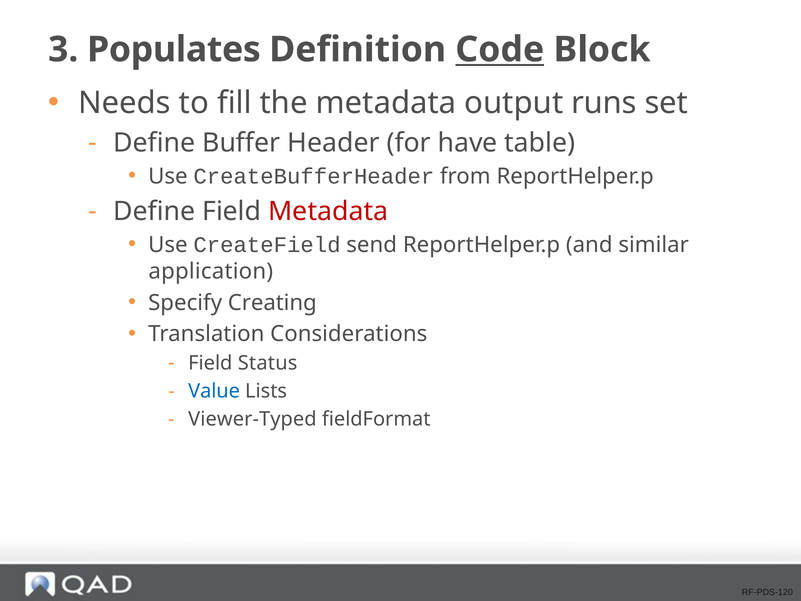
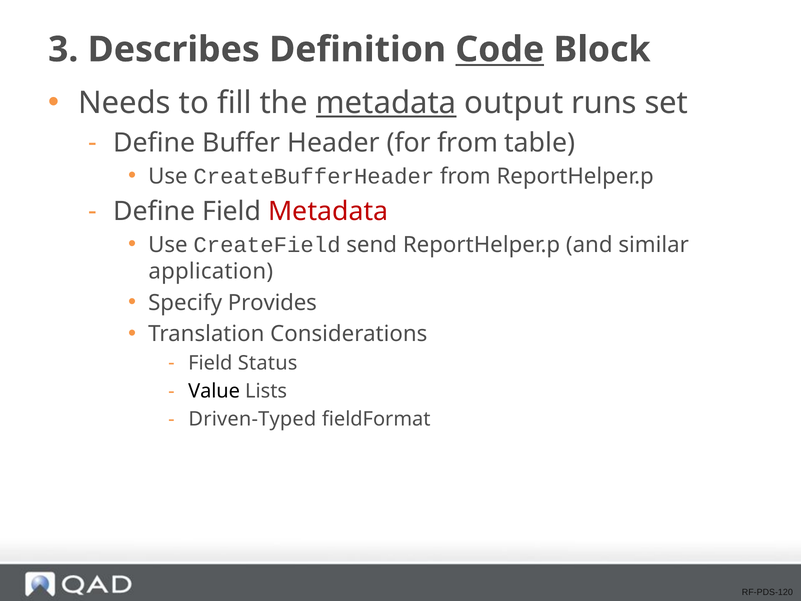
Populates: Populates -> Describes
metadata at (386, 103) underline: none -> present
for have: have -> from
Creating: Creating -> Provides
Value colour: blue -> black
Viewer-Typed: Viewer-Typed -> Driven-Typed
